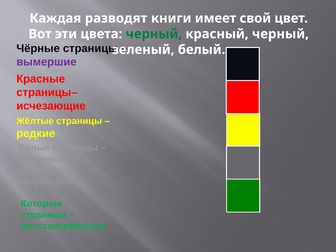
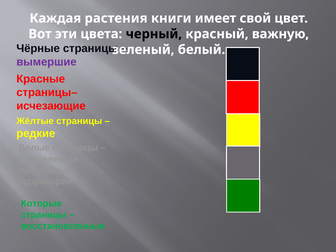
разводят: разводят -> растения
черный at (154, 34) colour: green -> black
красный черный: черный -> важную
